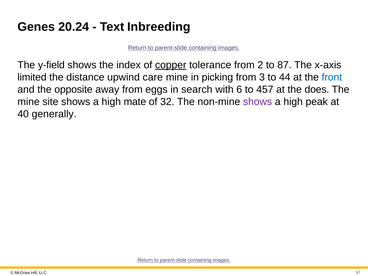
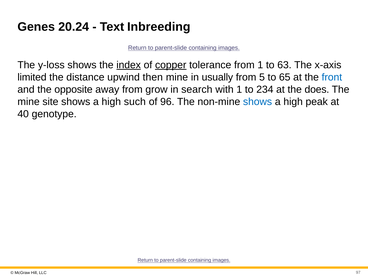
y-field: y-field -> y-loss
index underline: none -> present
from 2: 2 -> 1
87: 87 -> 63
care: care -> then
picking: picking -> usually
3: 3 -> 5
44: 44 -> 65
eggs: eggs -> grow
with 6: 6 -> 1
457: 457 -> 234
mate: mate -> such
32: 32 -> 96
shows at (258, 102) colour: purple -> blue
generally: generally -> genotype
